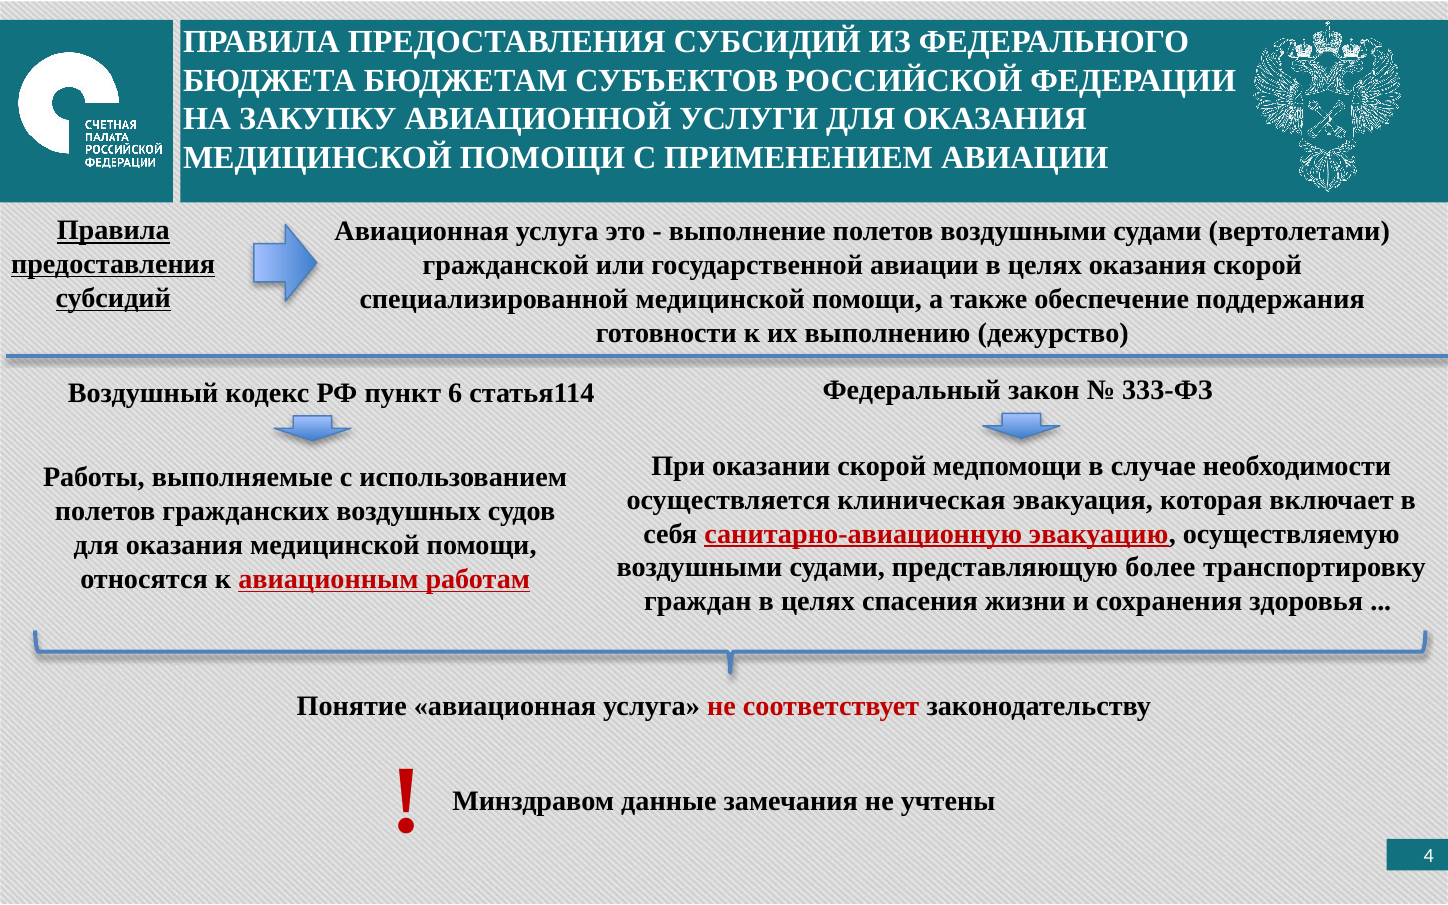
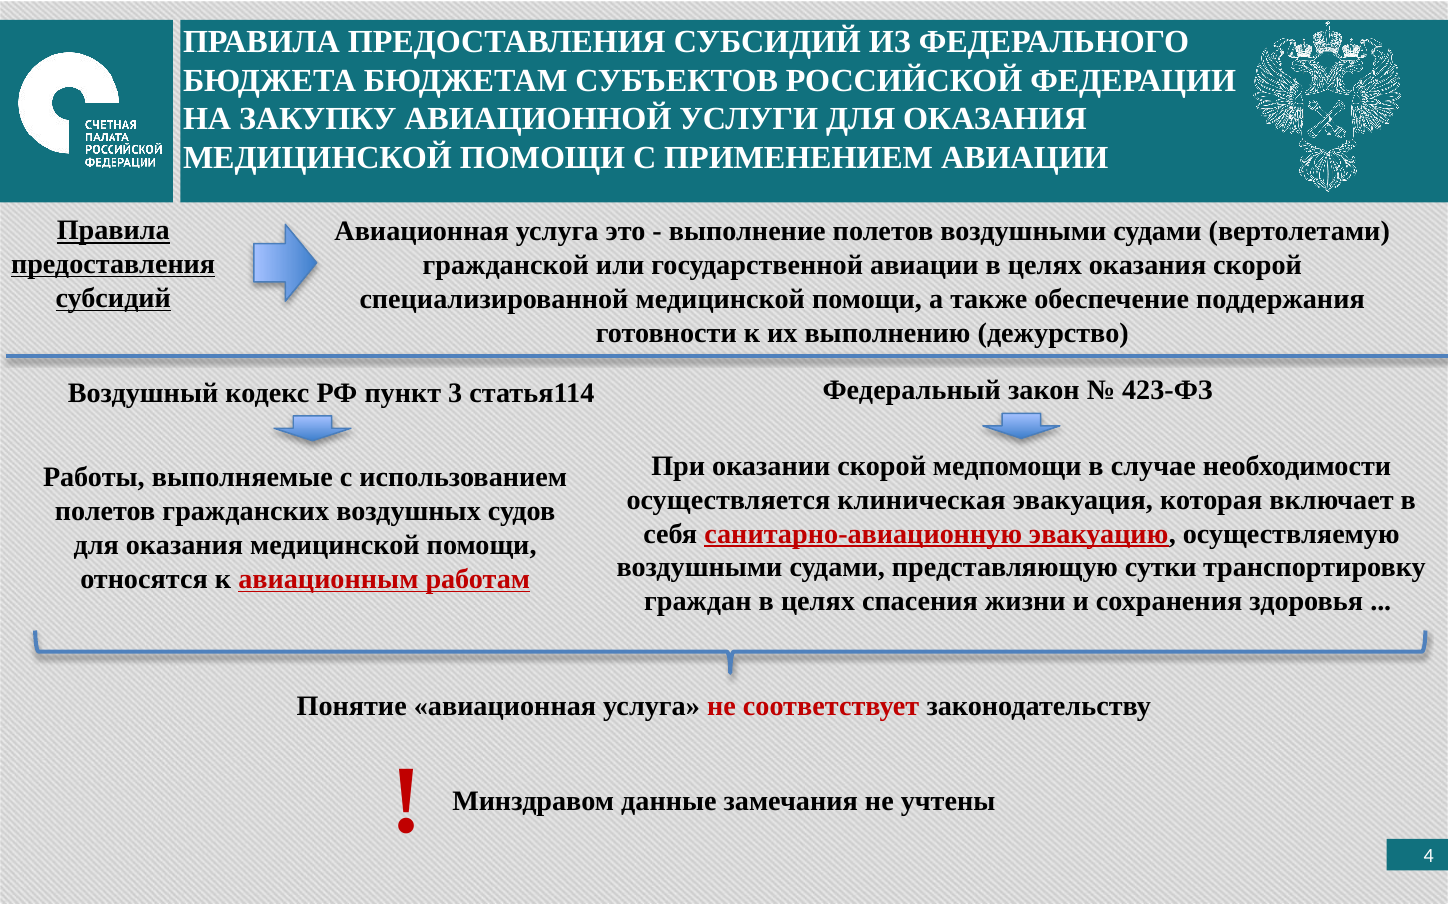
333-ФЗ: 333-ФЗ -> 423-ФЗ
6: 6 -> 3
более: более -> сутки
